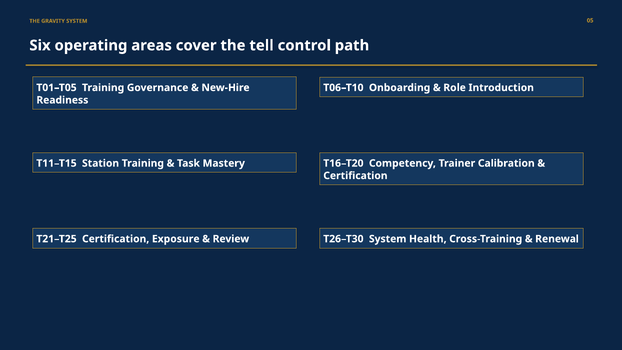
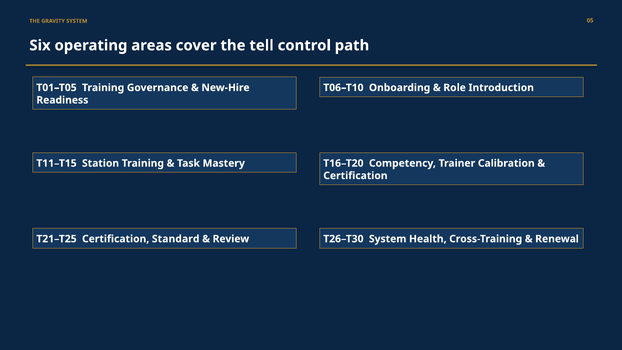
Exposure: Exposure -> Standard
